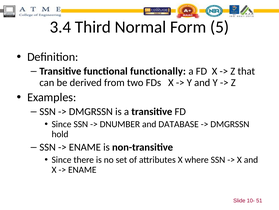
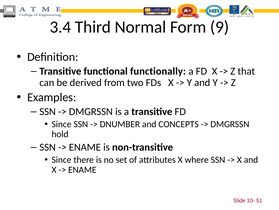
5: 5 -> 9
DATABASE: DATABASE -> CONCEPTS
